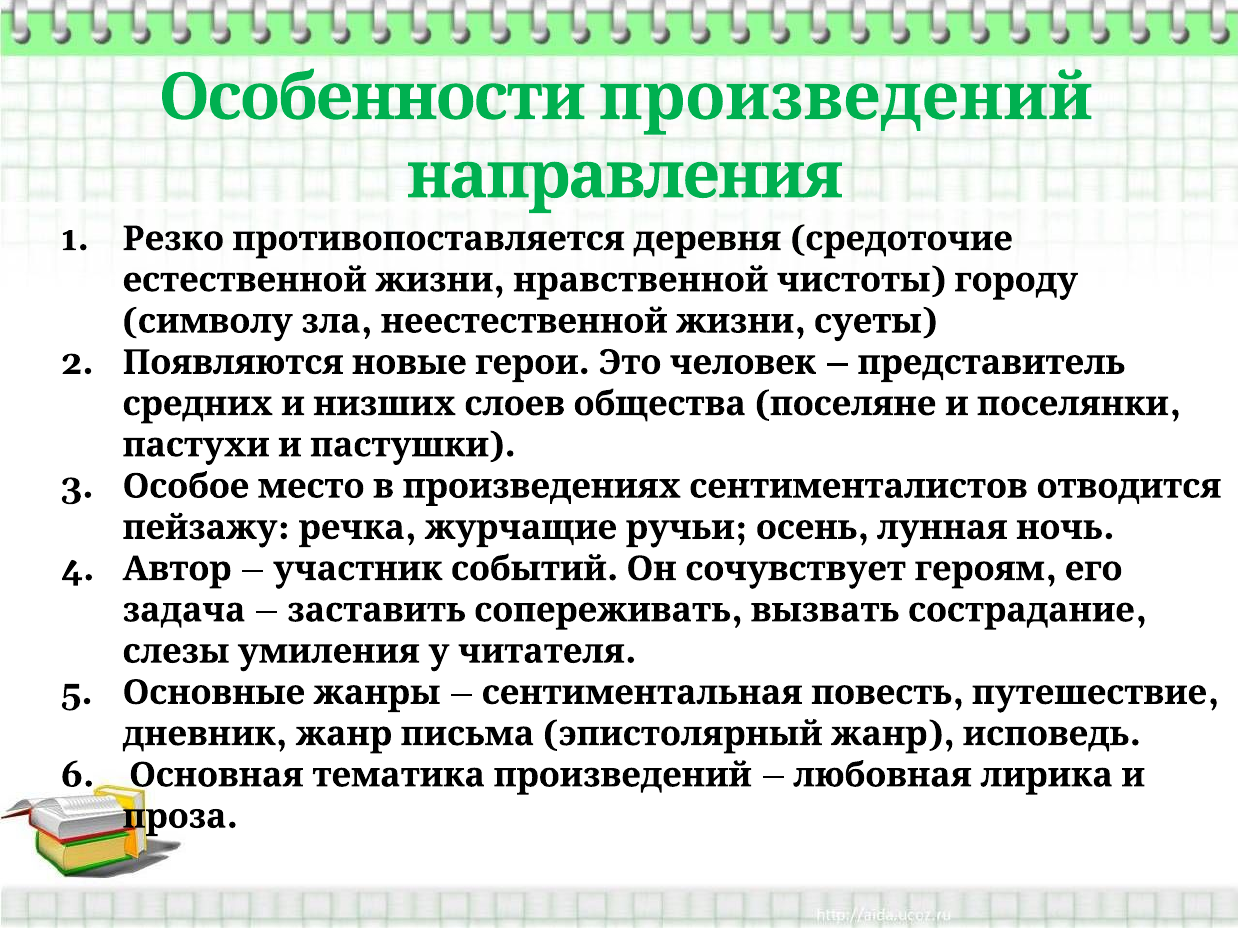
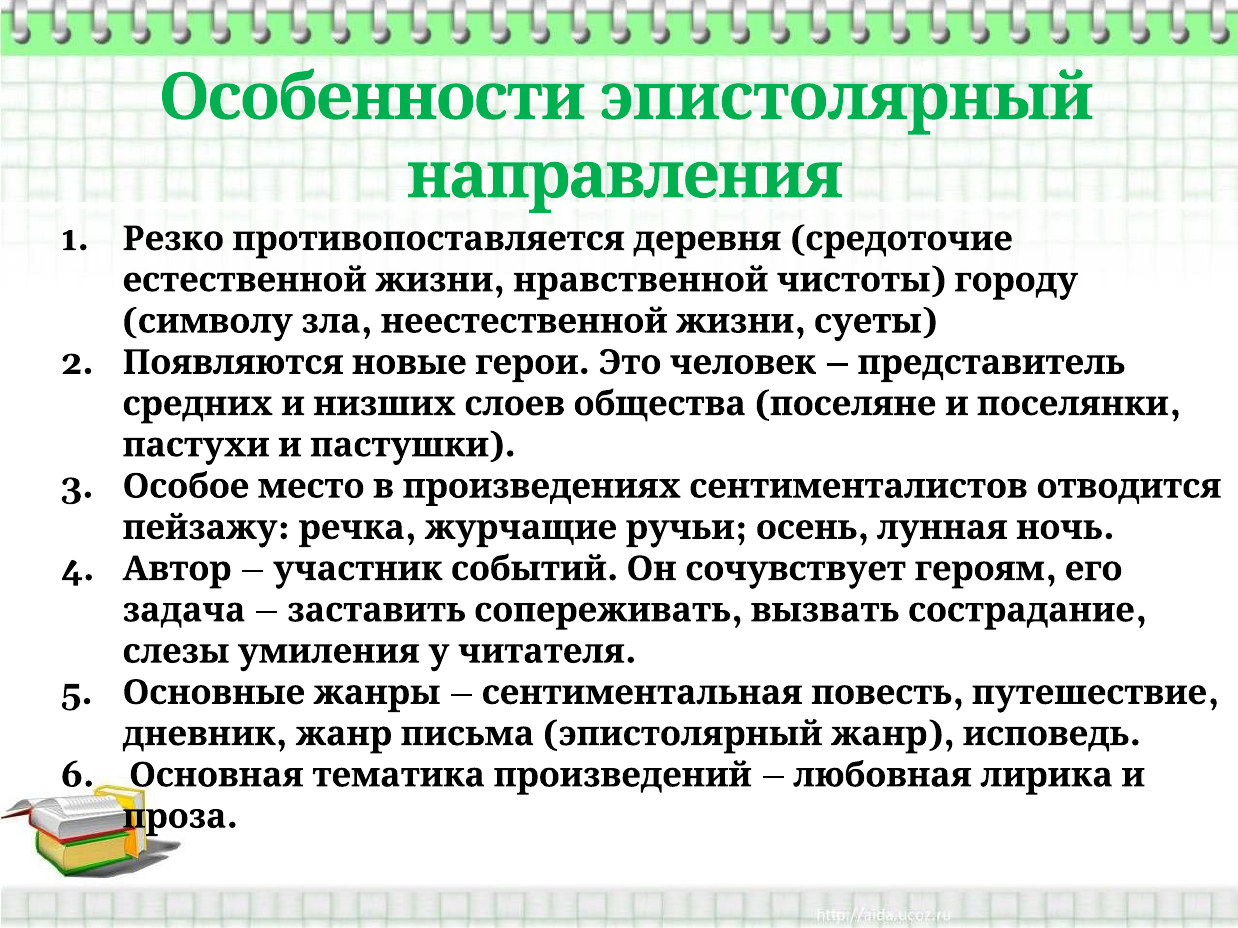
Особенности произведений: произведений -> эпистолярный
